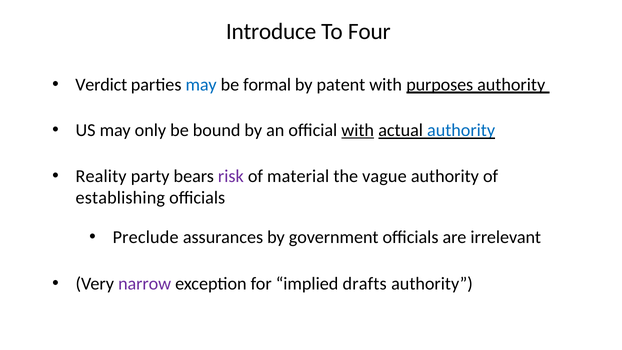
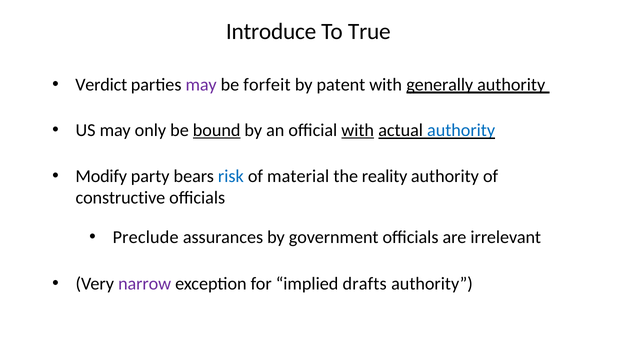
Four: Four -> True
may at (201, 85) colour: blue -> purple
formal: formal -> forfeit
purposes: purposes -> generally
bound underline: none -> present
Reality: Reality -> Modify
risk colour: purple -> blue
vague: vague -> reality
establishing: establishing -> constructive
